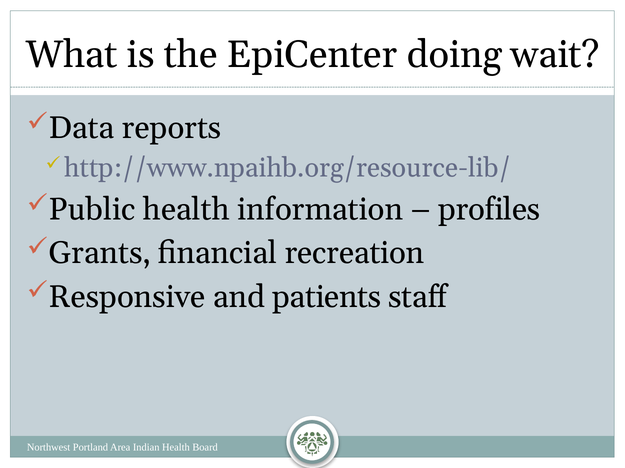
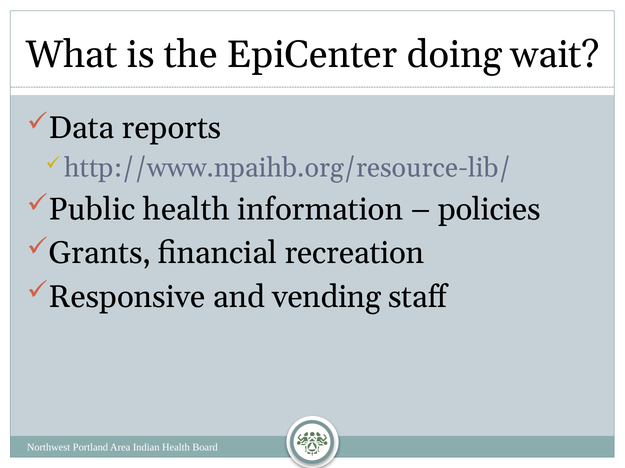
profiles: profiles -> policies
patients: patients -> vending
